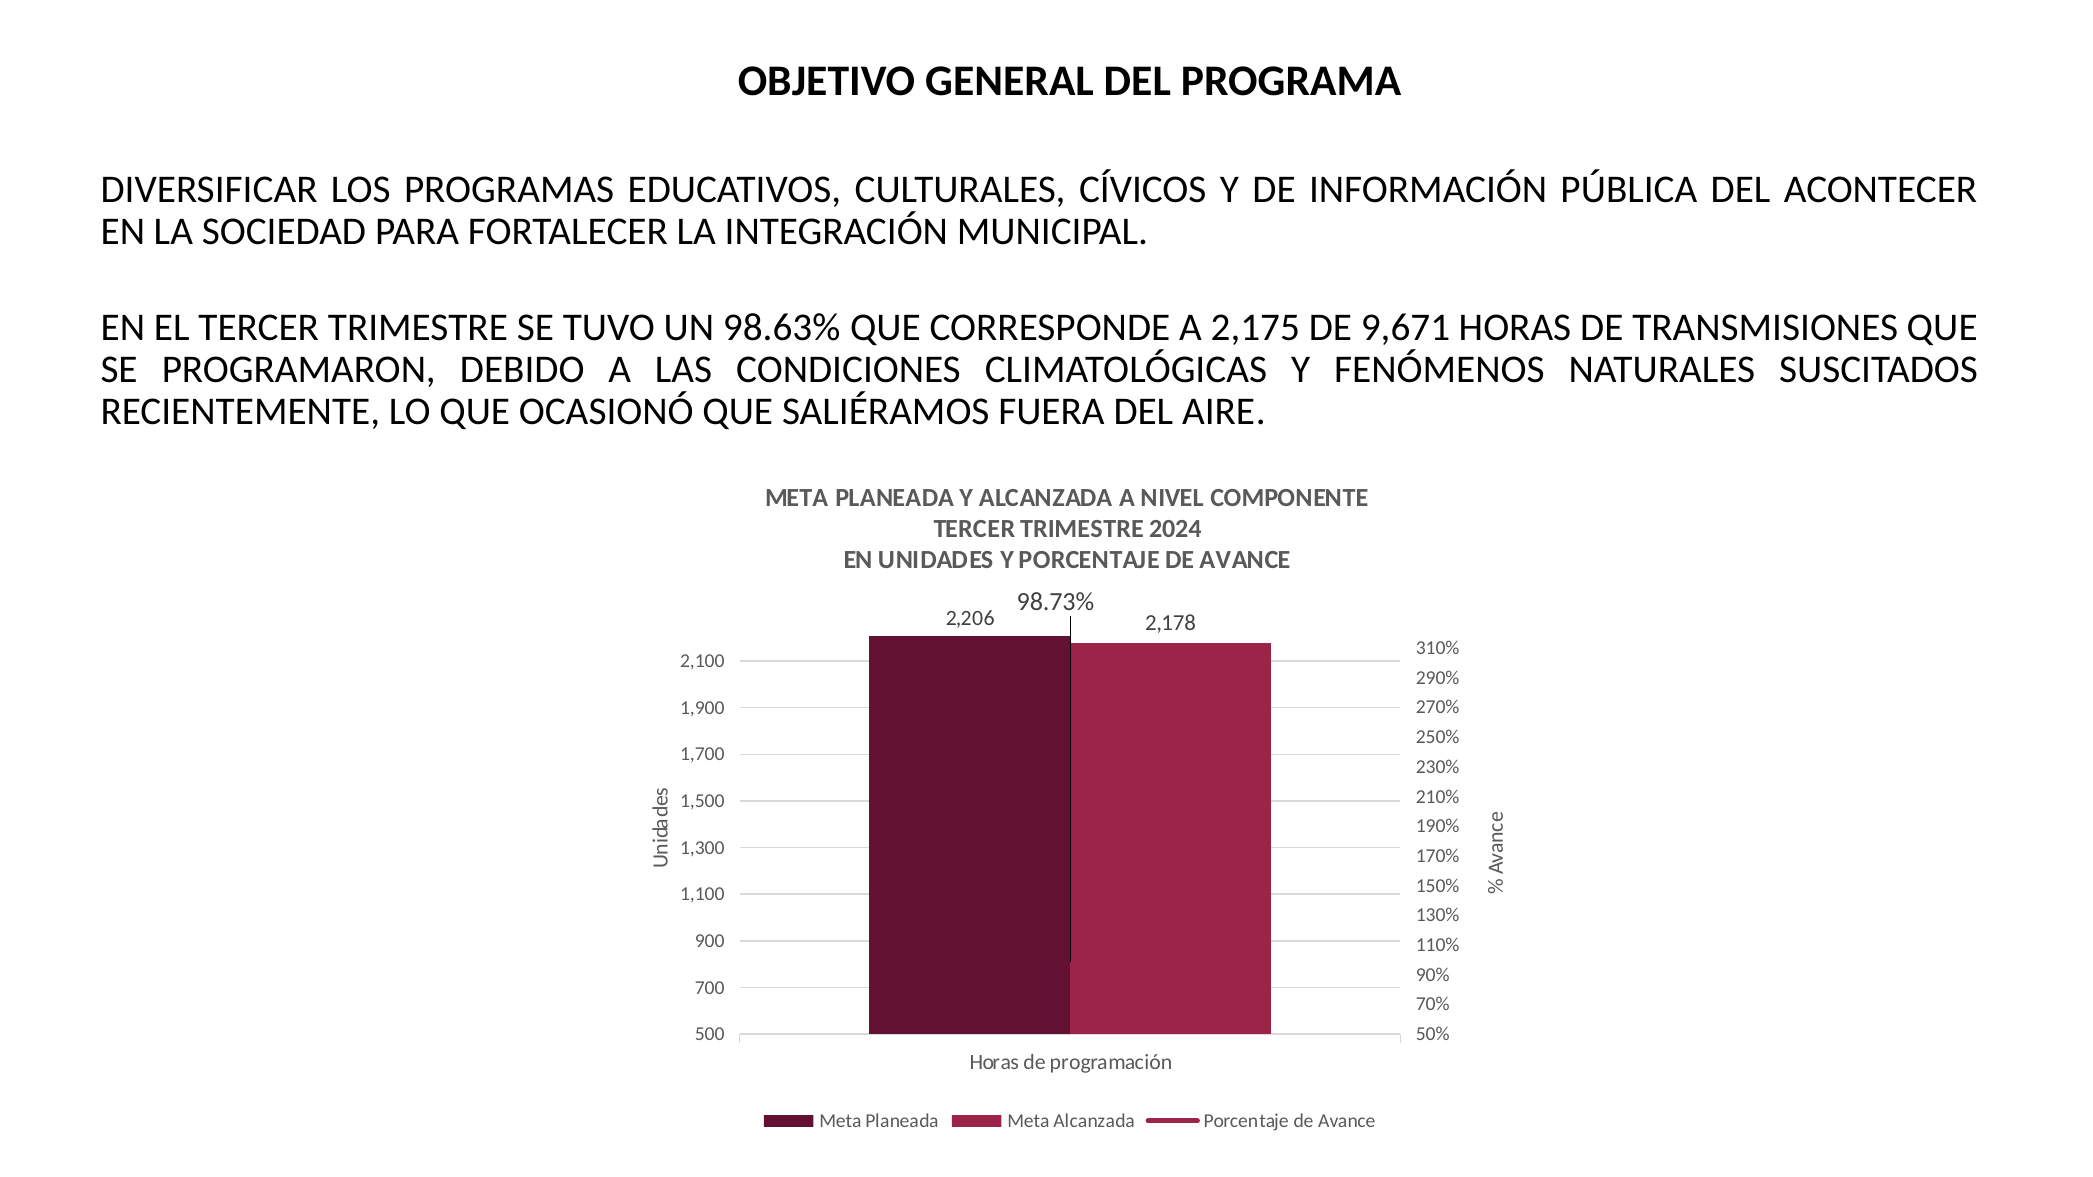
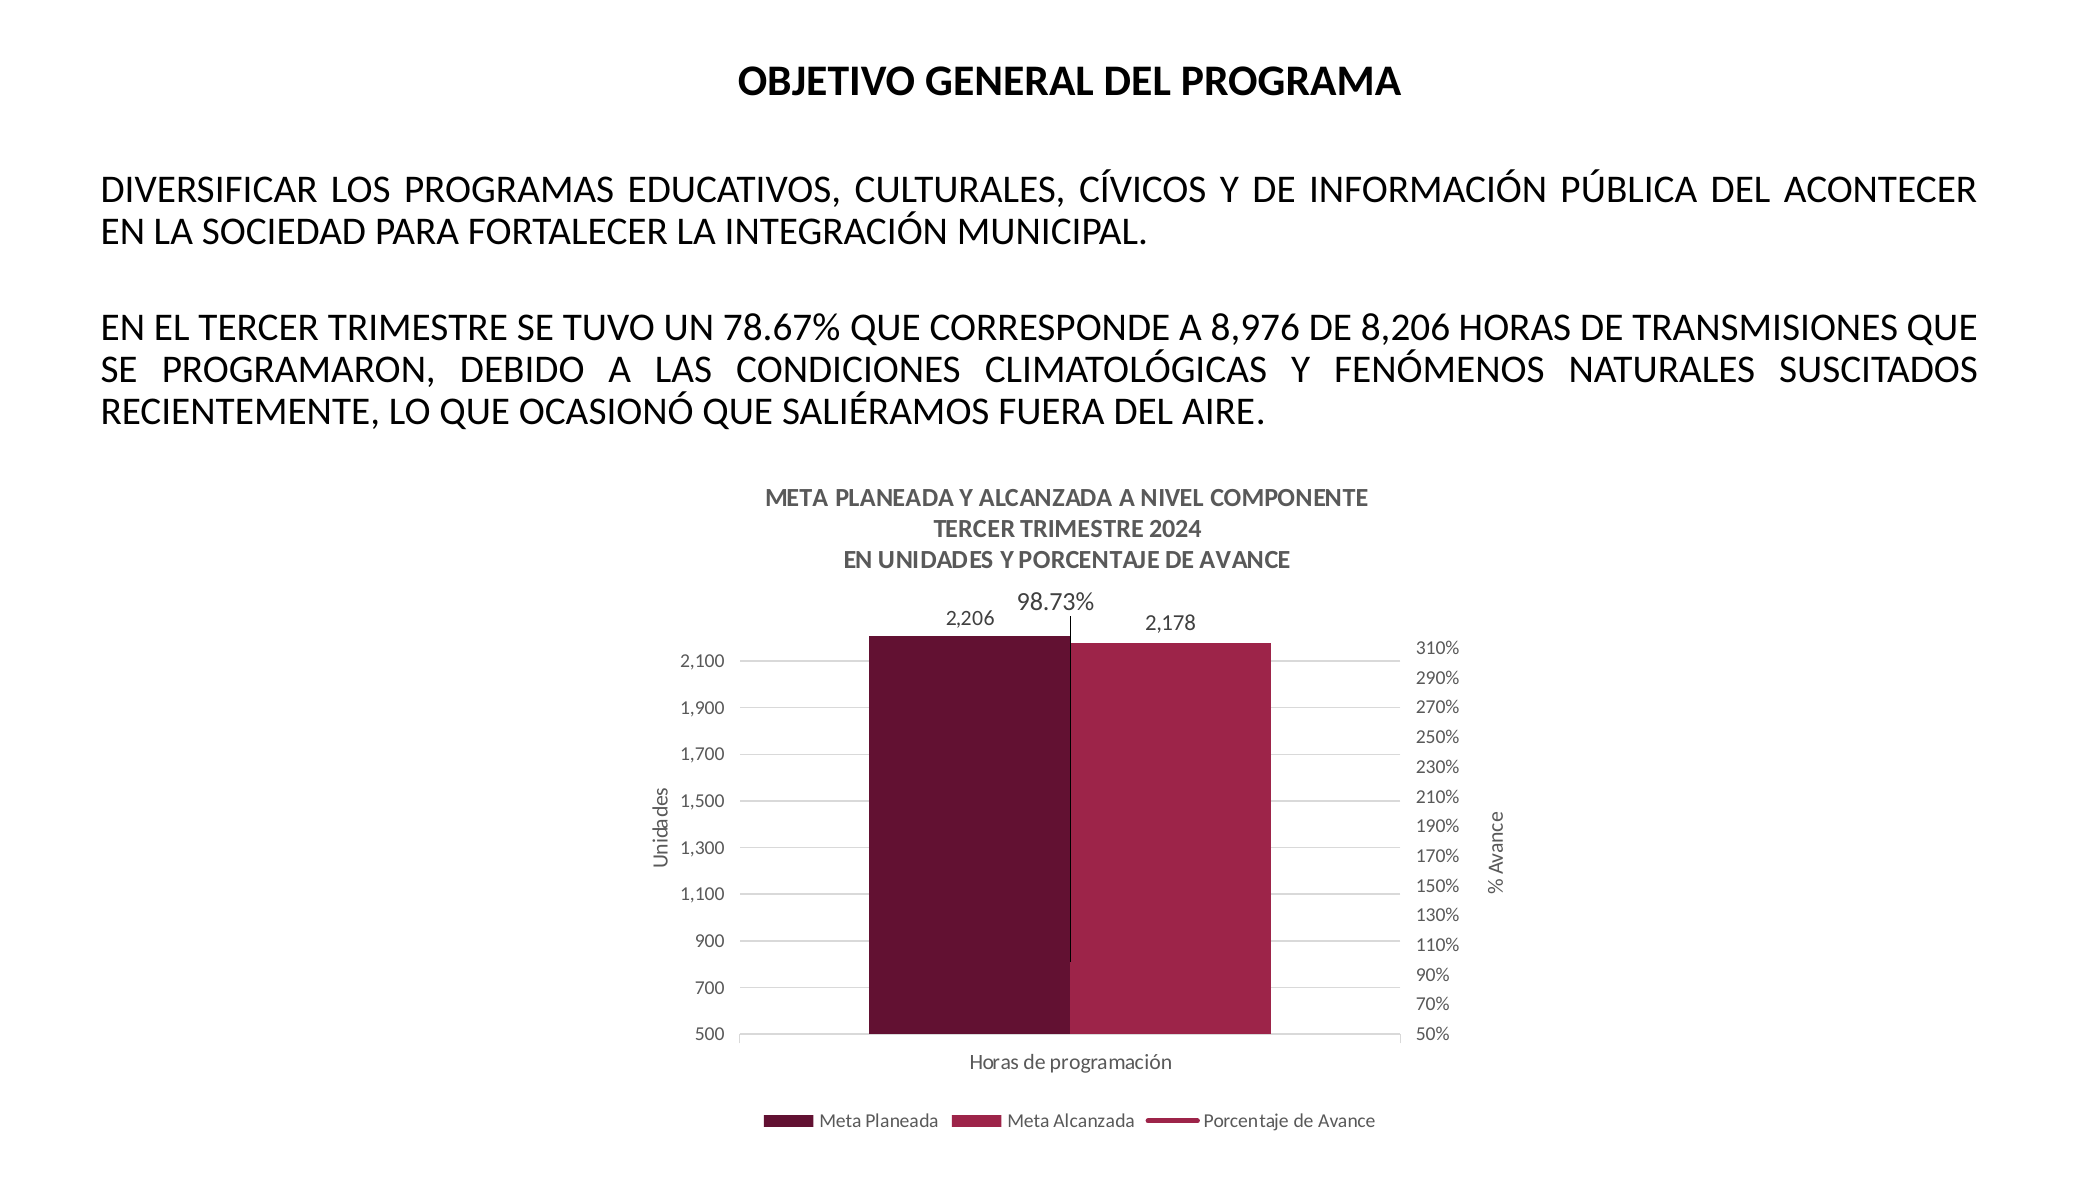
98.63%: 98.63% -> 78.67%
2,175: 2,175 -> 8,976
9,671: 9,671 -> 8,206
